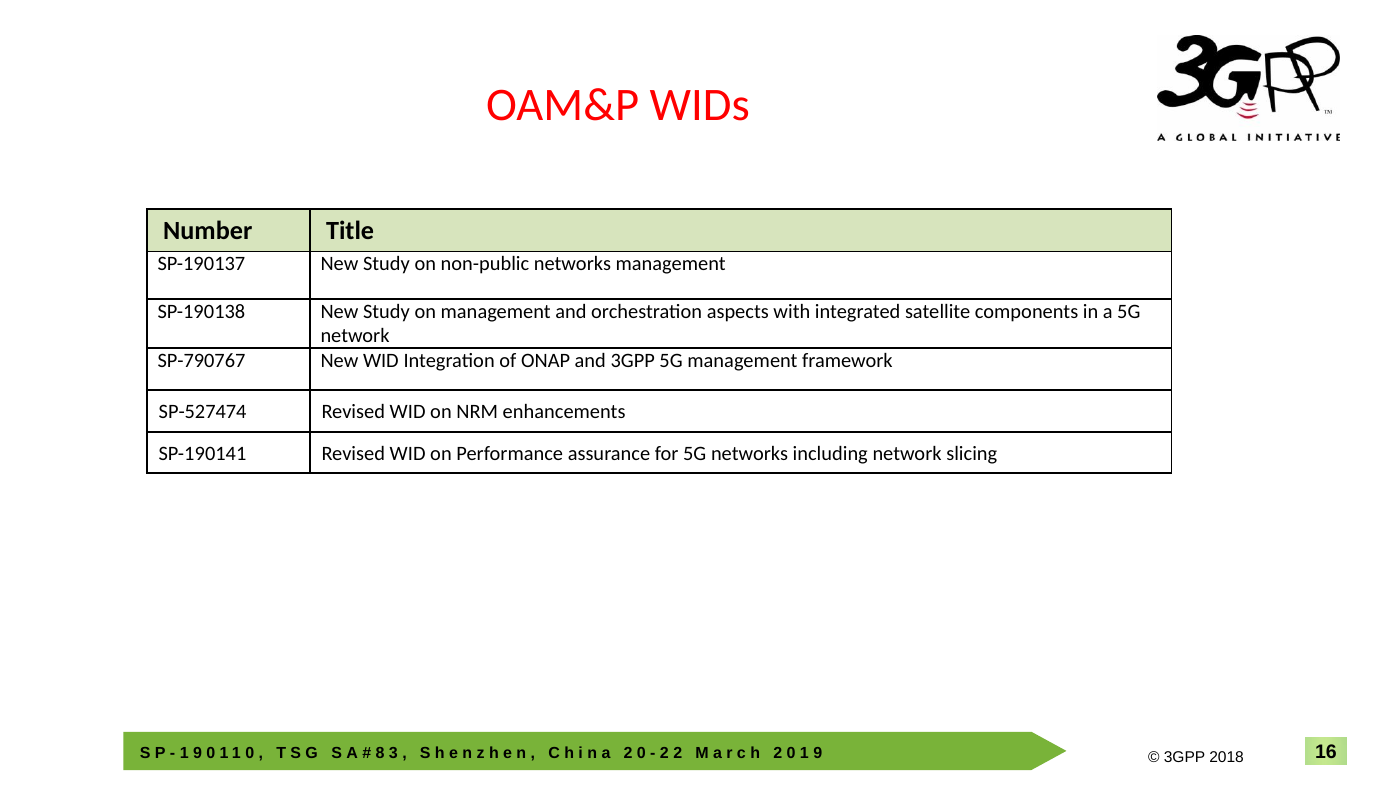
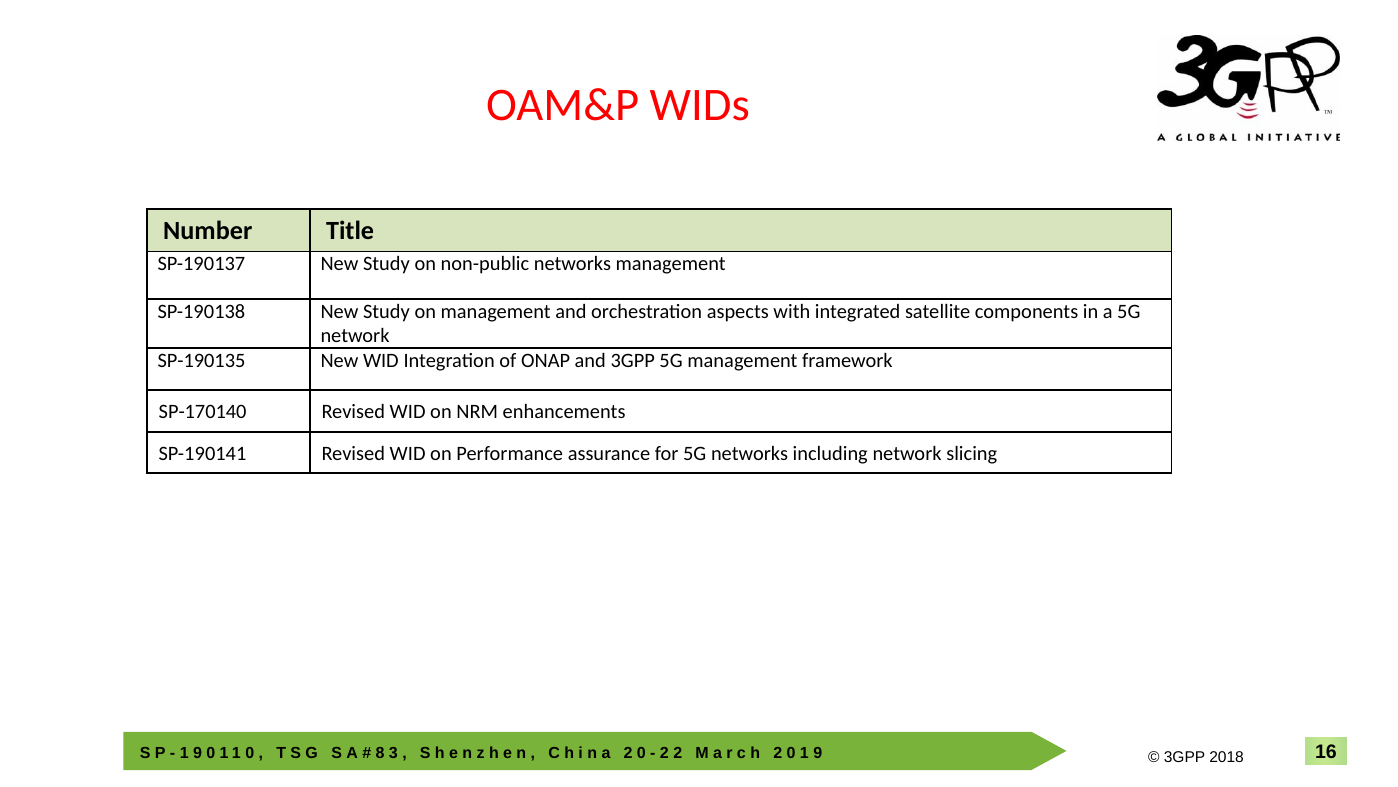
SP-790767: SP-790767 -> SP-190135
SP-527474: SP-527474 -> SP-170140
